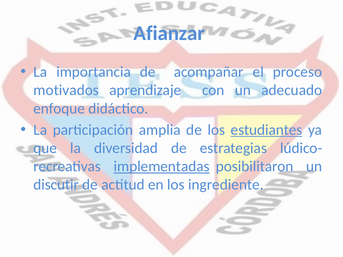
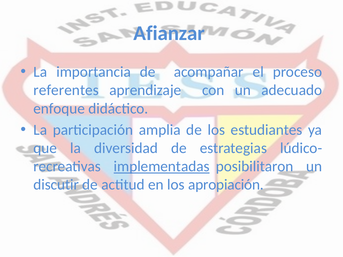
motivados: motivados -> referentes
estudiantes underline: present -> none
ingrediente: ingrediente -> apropiación
